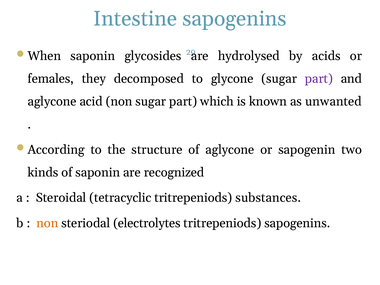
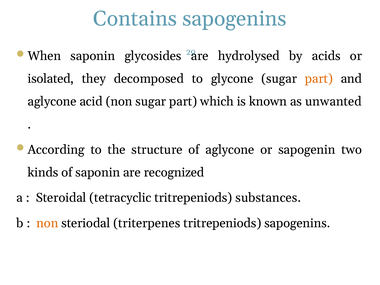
Intestine: Intestine -> Contains
females: females -> isolated
part at (319, 79) colour: purple -> orange
electrolytes: electrolytes -> triterpenes
